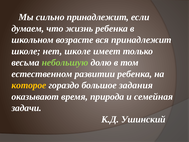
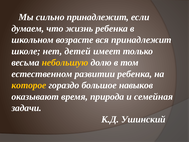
нет школе: школе -> детей
небольшую colour: light green -> yellow
задания: задания -> навыков
